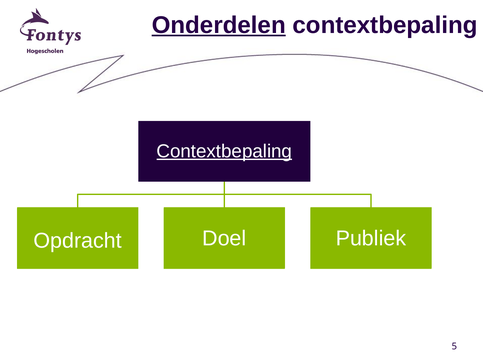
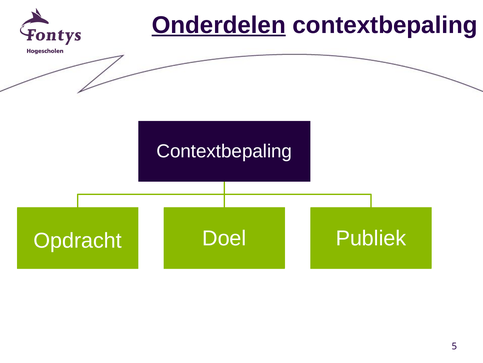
Contextbepaling at (224, 151) underline: present -> none
